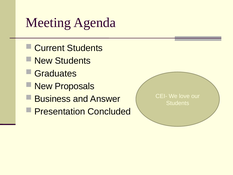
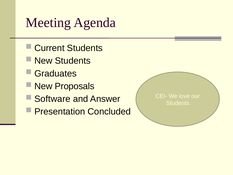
Business: Business -> Software
